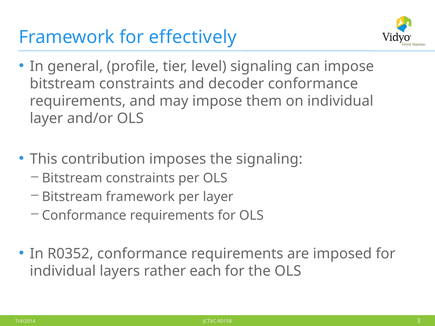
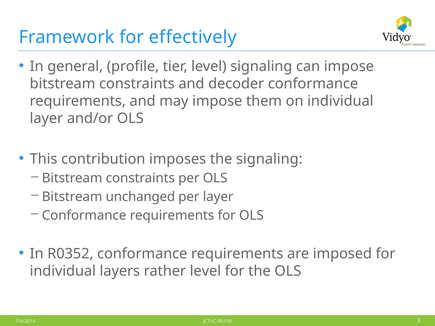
Bitstream framework: framework -> unchanged
rather each: each -> level
